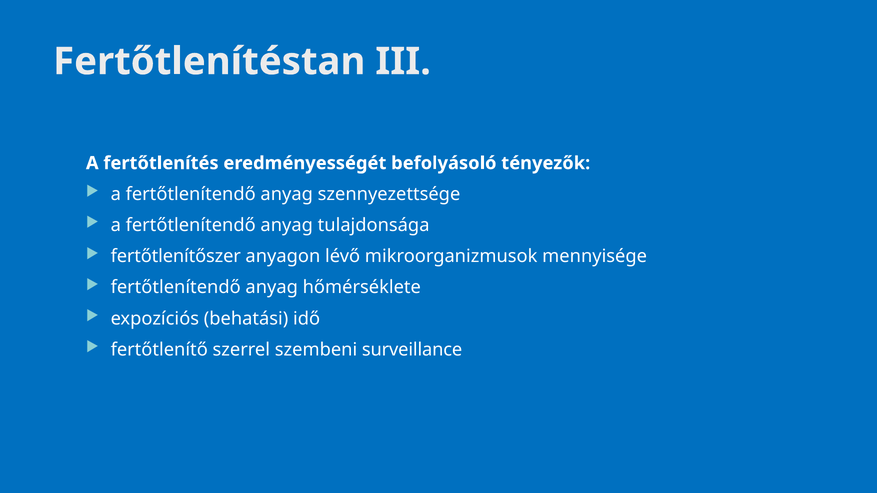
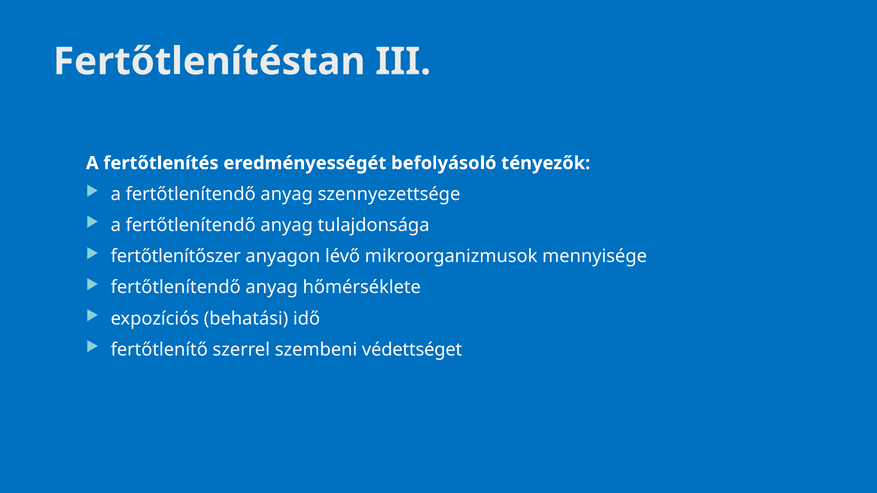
surveillance: surveillance -> védettséget
